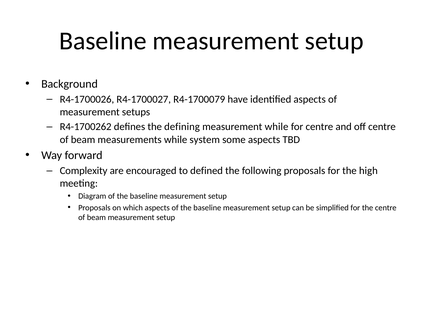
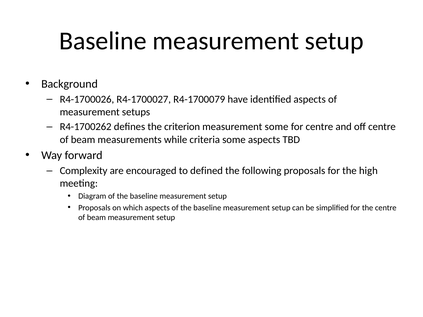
defining: defining -> criterion
measurement while: while -> some
system: system -> criteria
